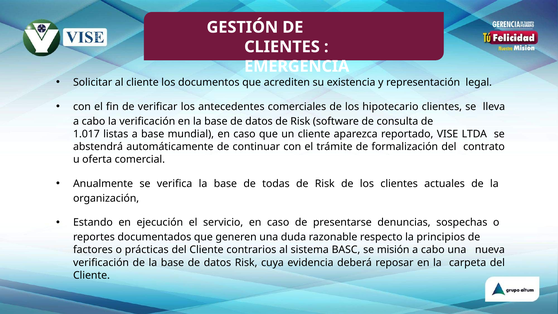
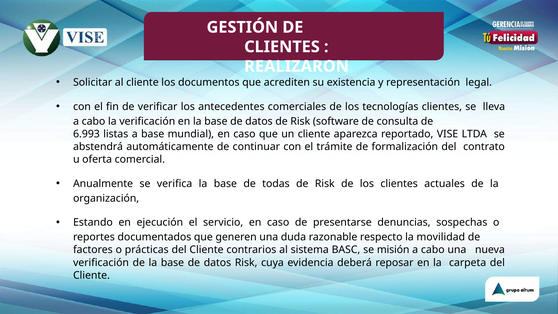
EMERGENCIA: EMERGENCIA -> REALIZARON
hipotecario: hipotecario -> tecnologías
1.017: 1.017 -> 6.993
principios: principios -> movilidad
